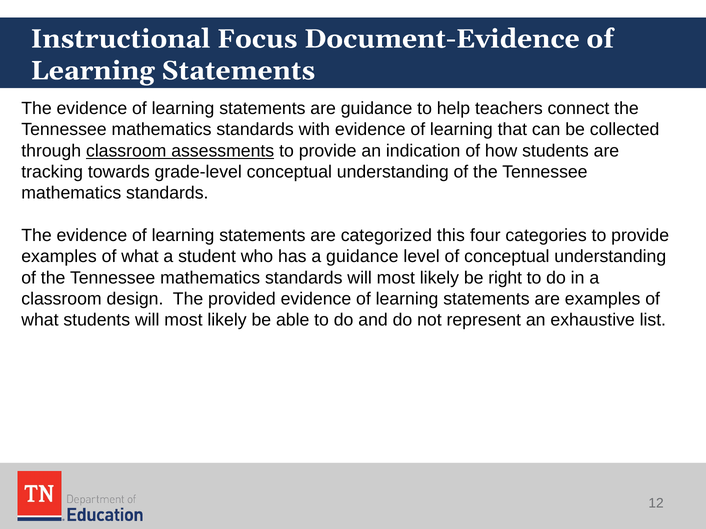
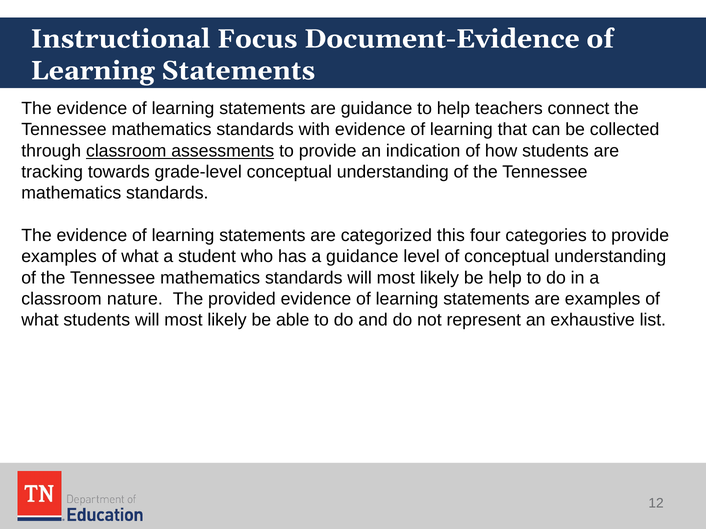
be right: right -> help
design: design -> nature
